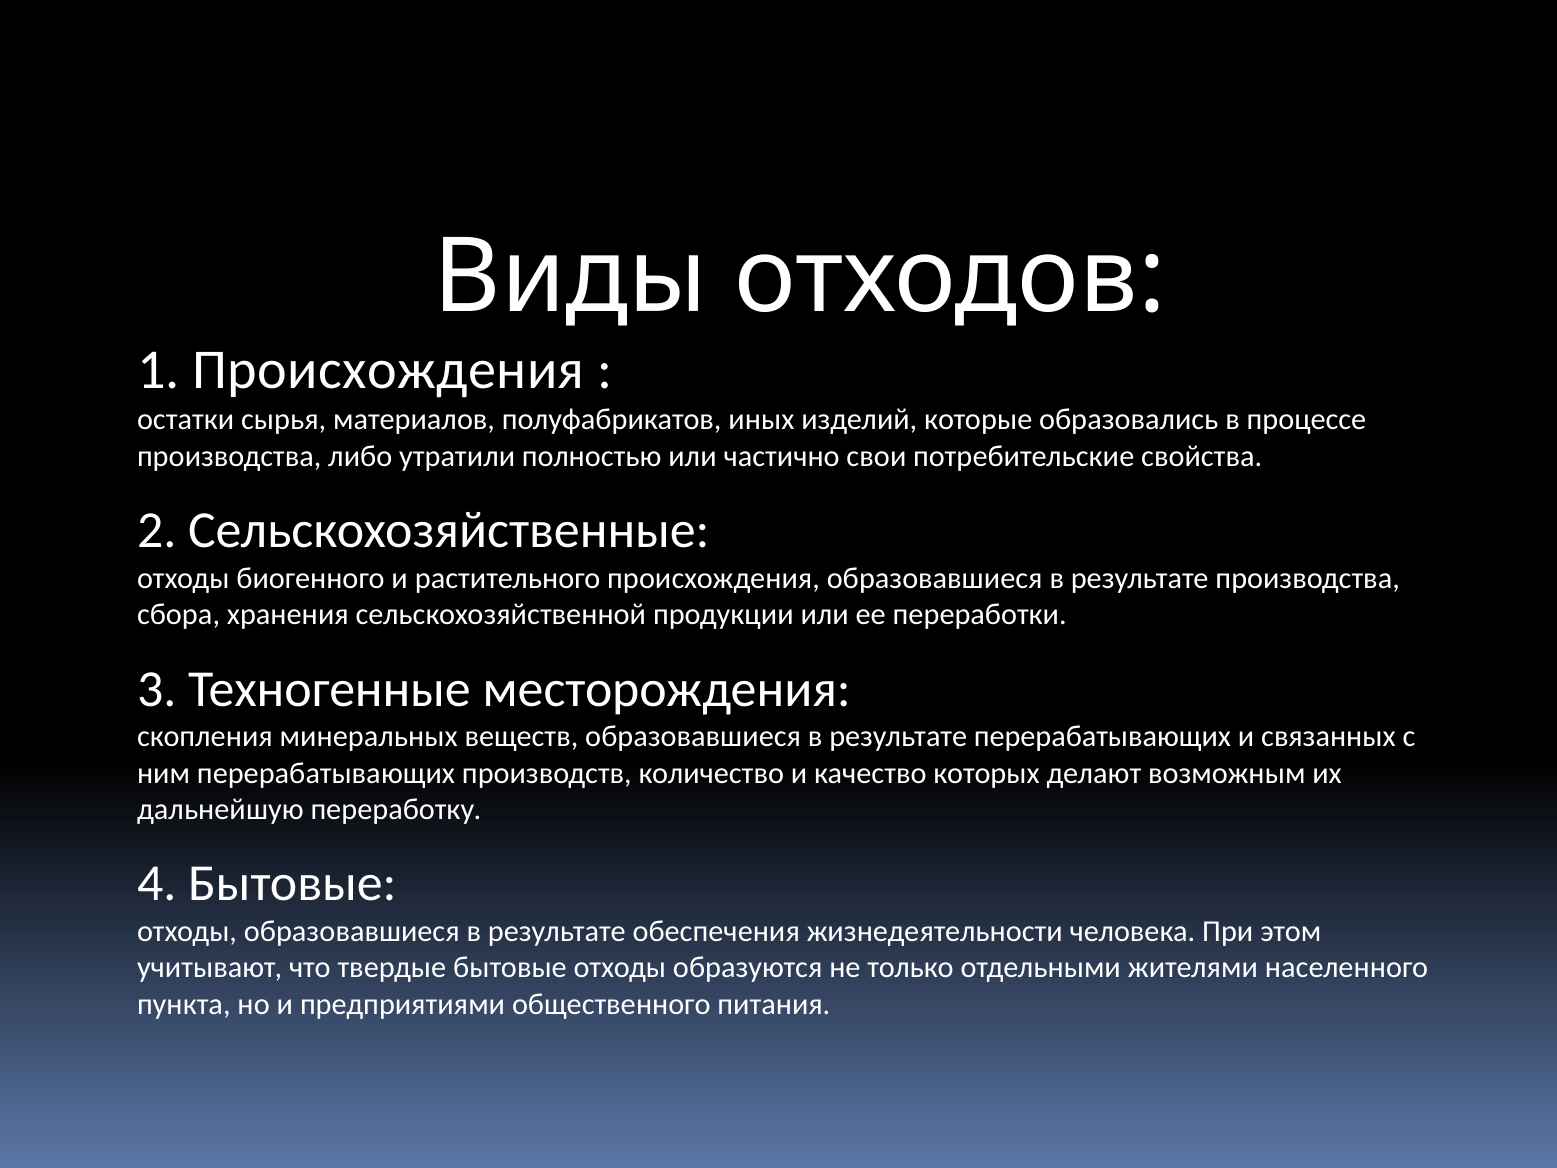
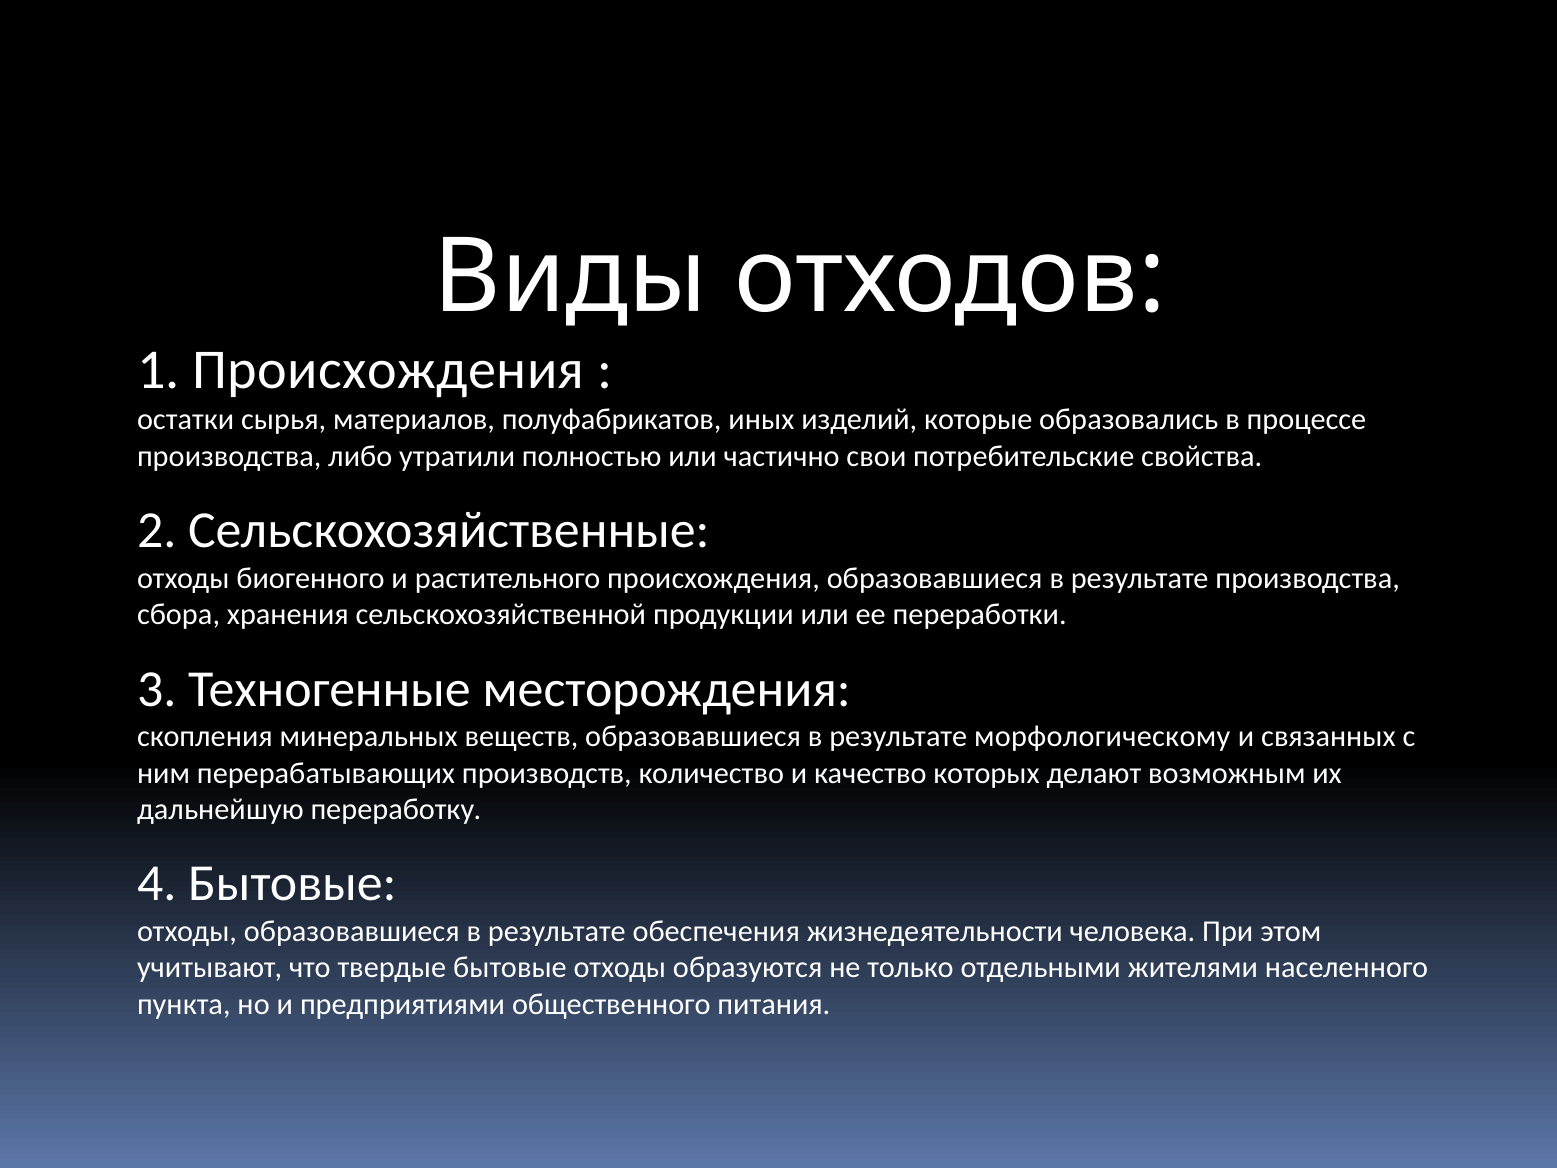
результате перерабатывающих: перерабатывающих -> морфологическому
